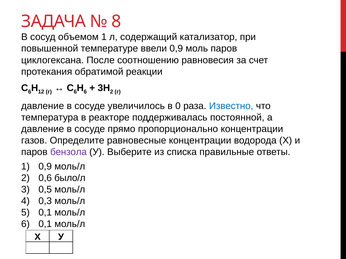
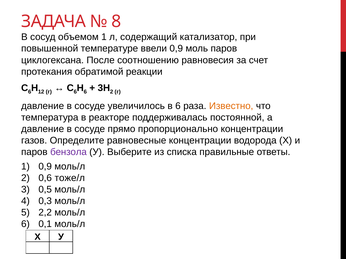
в 0: 0 -> 6
Известно colour: blue -> orange
было/л: было/л -> тоже/л
0,1 at (45, 213): 0,1 -> 2,2
